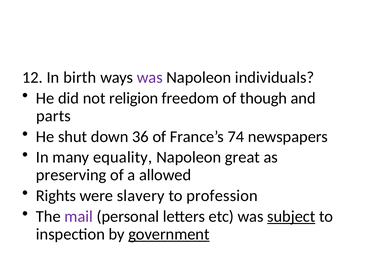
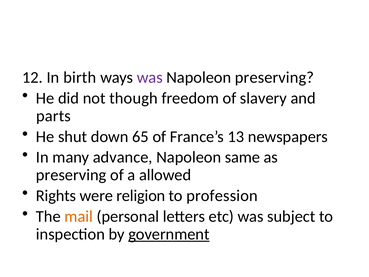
Napoleon individuals: individuals -> preserving
religion: religion -> though
though: though -> slavery
36: 36 -> 65
74: 74 -> 13
equality: equality -> advance
great: great -> same
slavery: slavery -> religion
mail colour: purple -> orange
subject underline: present -> none
